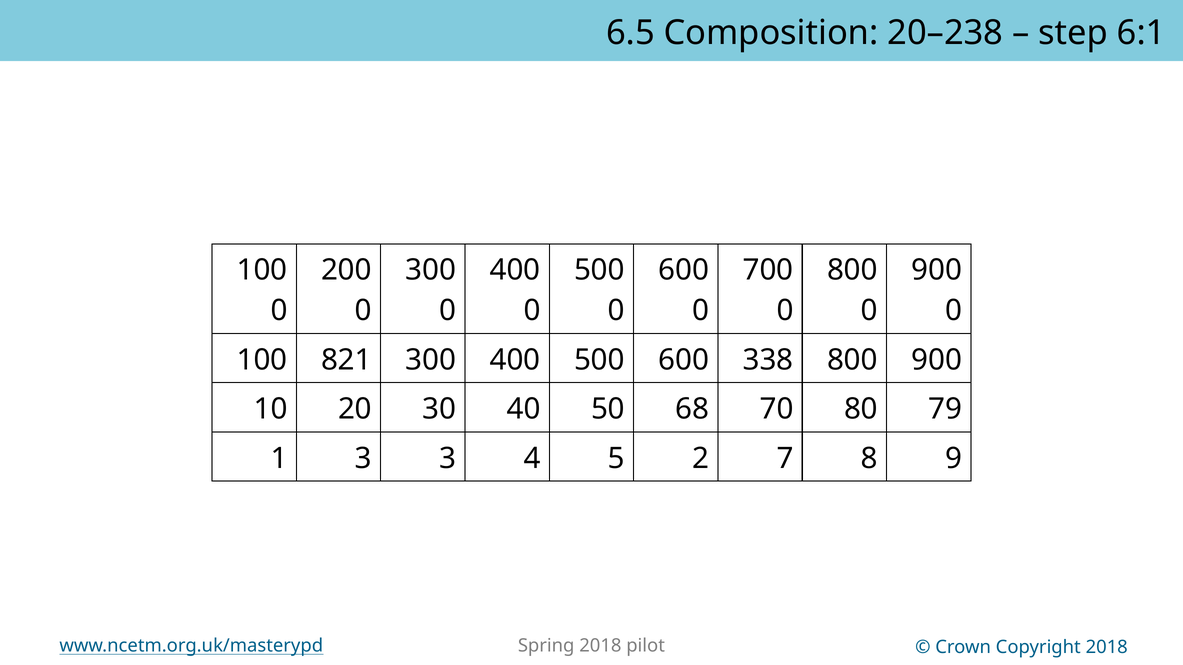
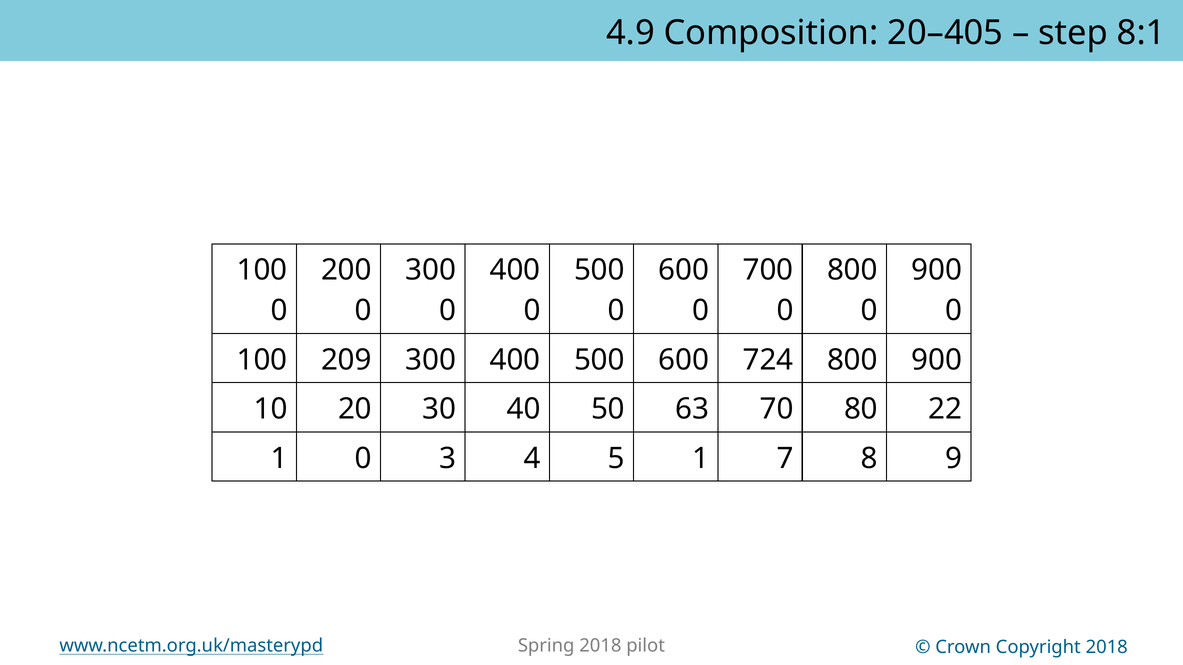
6.5: 6.5 -> 4.9
20–238: 20–238 -> 20–405
6:1: 6:1 -> 8:1
821: 821 -> 209
338: 338 -> 724
68: 68 -> 63
79: 79 -> 22
1 3: 3 -> 0
5 2: 2 -> 1
